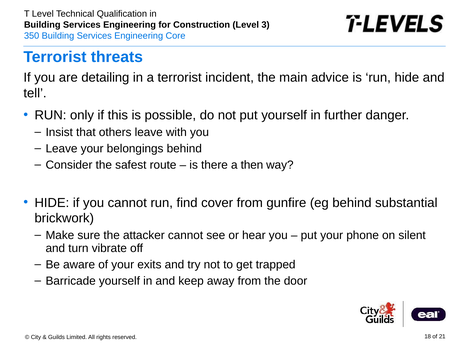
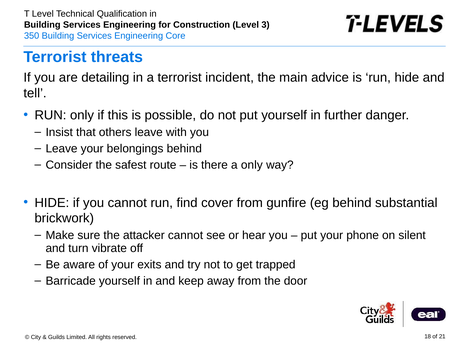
a then: then -> only
